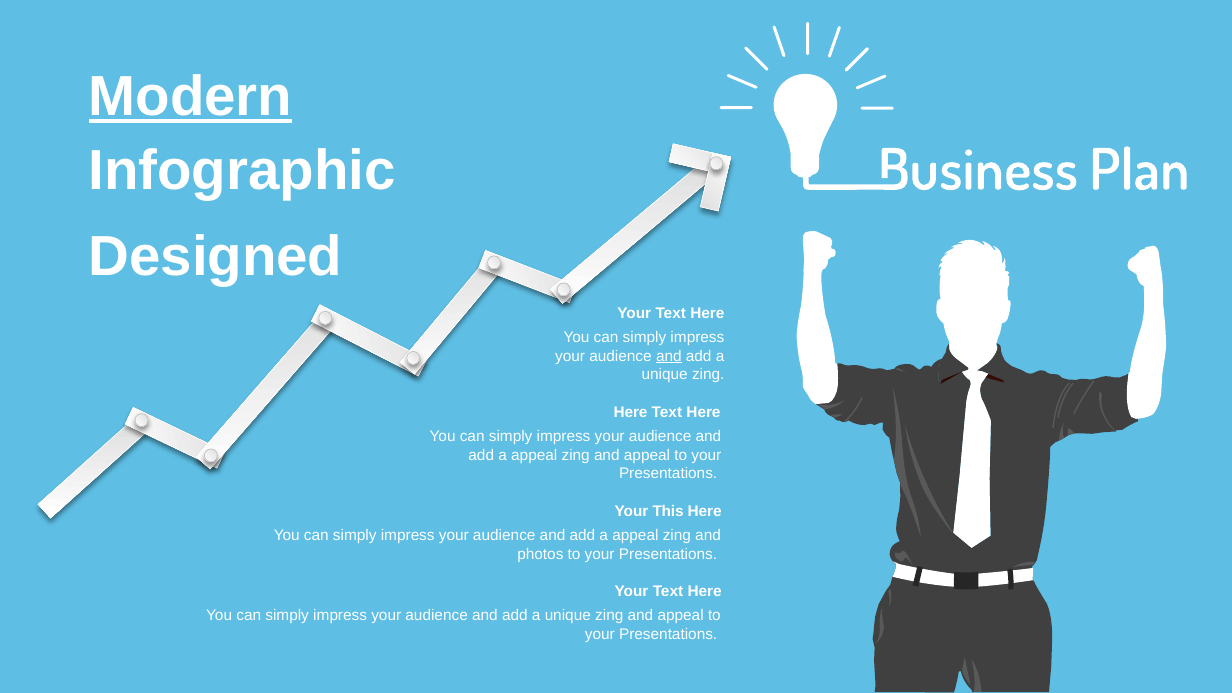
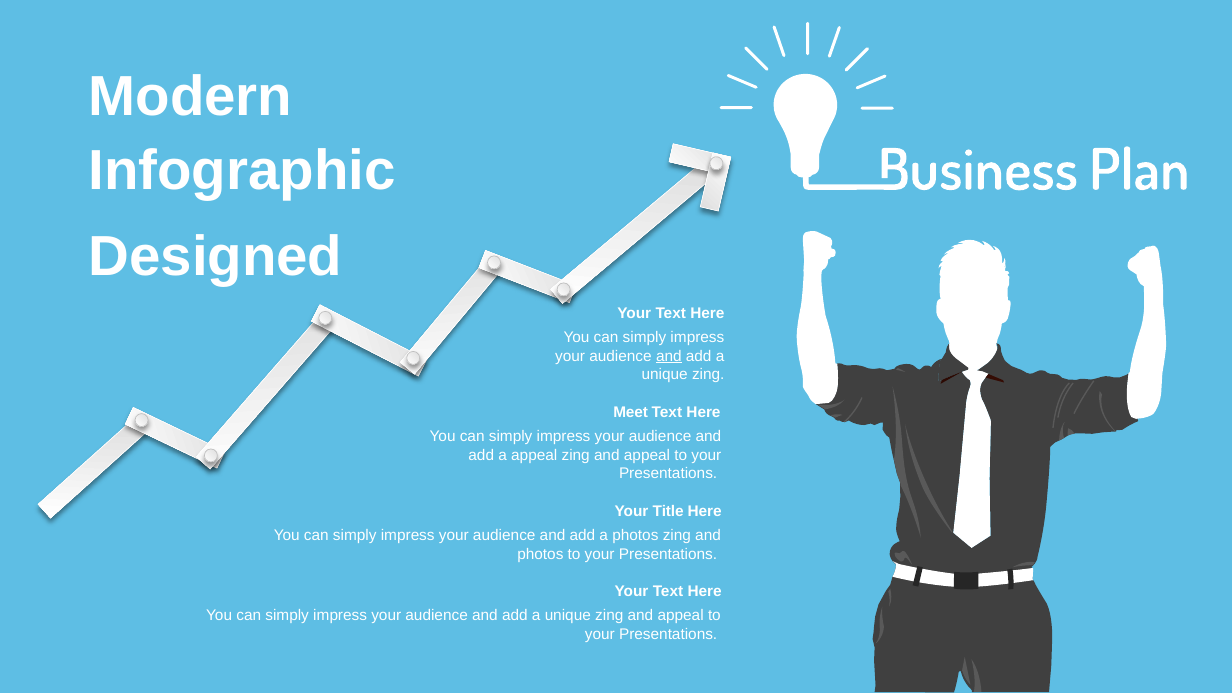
Modern underline: present -> none
Here at (631, 412): Here -> Meet
This: This -> Title
appeal at (635, 536): appeal -> photos
